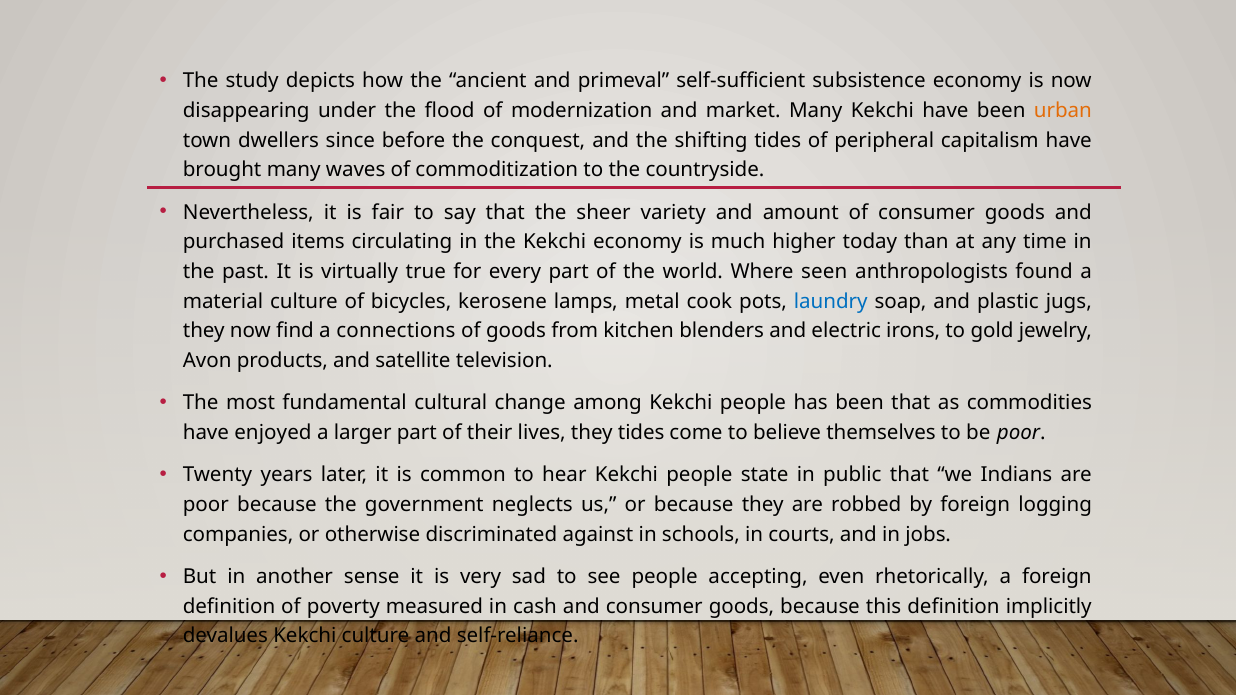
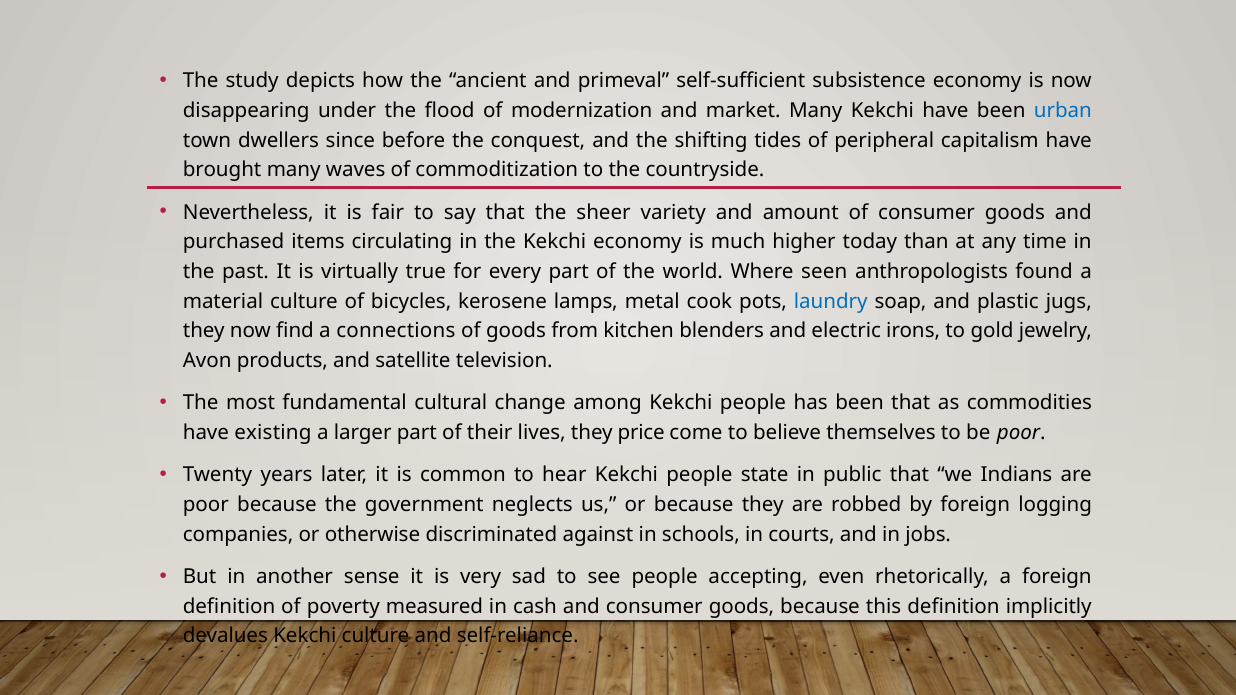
urban colour: orange -> blue
enjoyed: enjoyed -> existing
they tides: tides -> price
